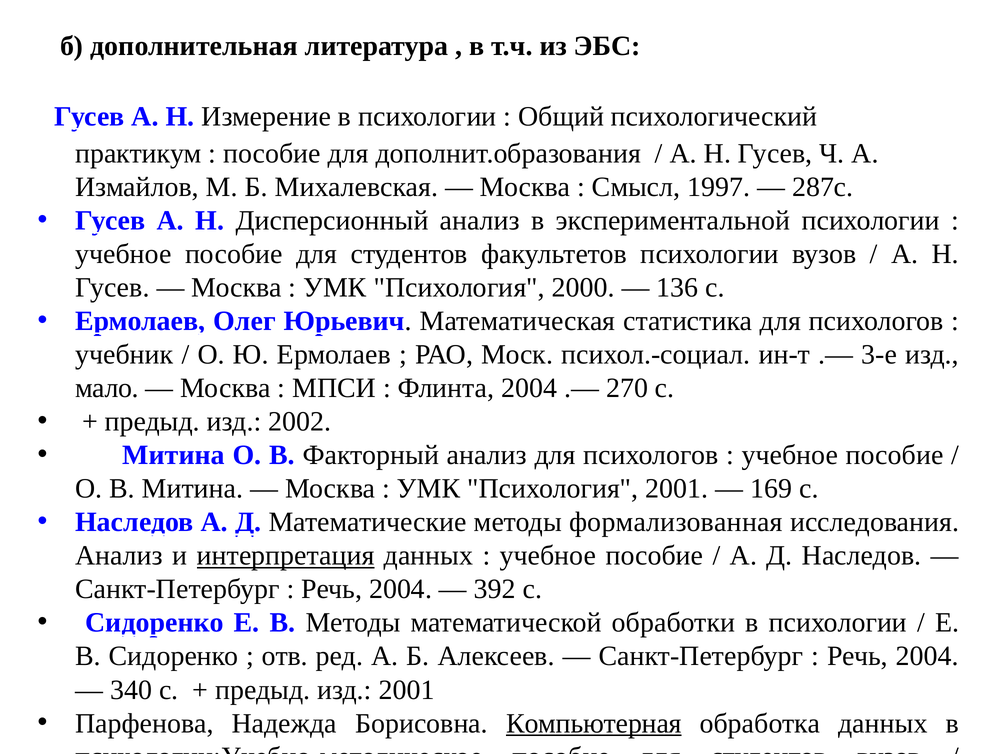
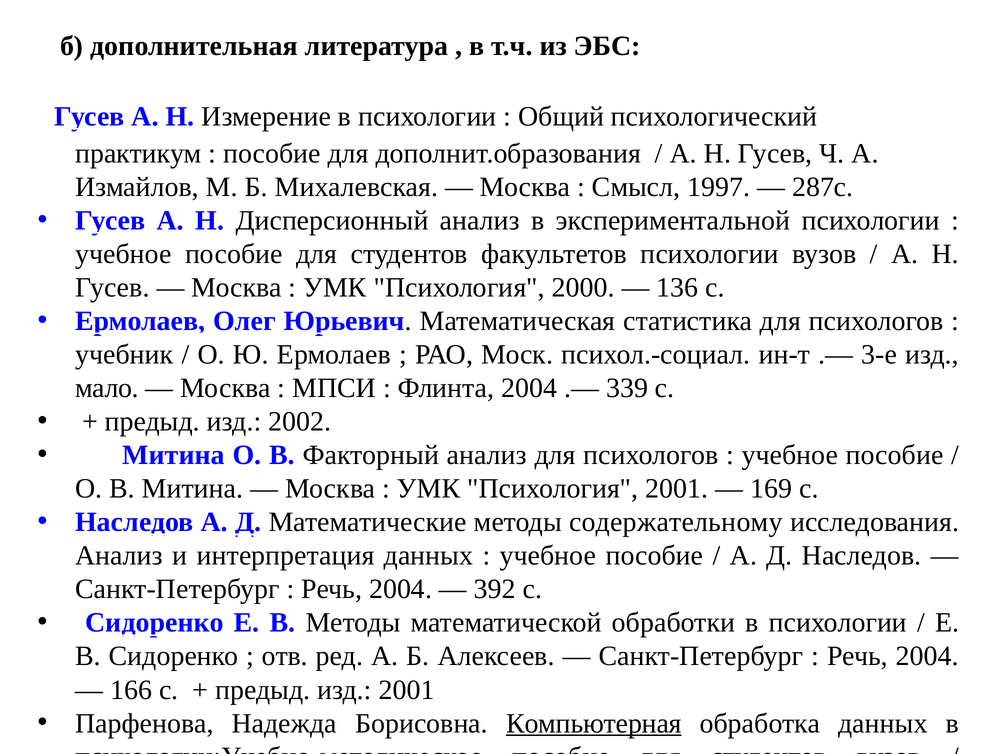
270: 270 -> 339
формализованная: формализованная -> содержательному
интерпретация underline: present -> none
340: 340 -> 166
